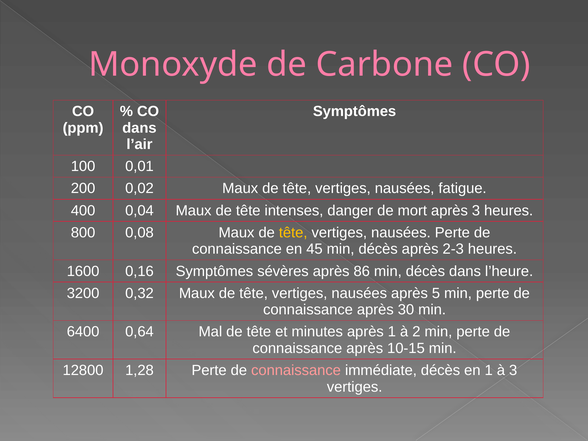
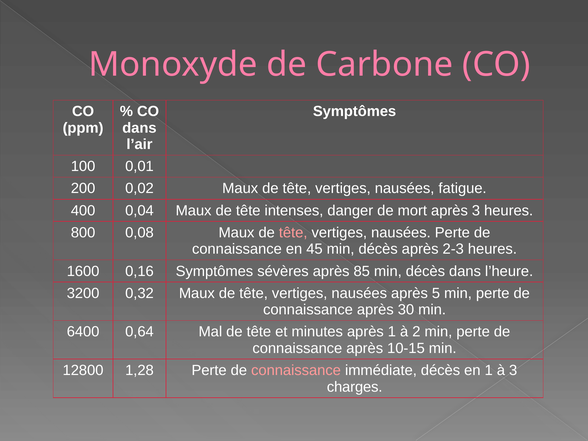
tête at (293, 233) colour: yellow -> pink
86: 86 -> 85
vertiges at (355, 387): vertiges -> charges
